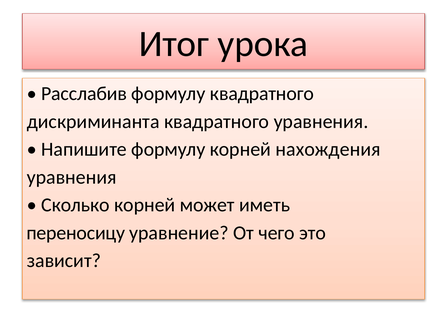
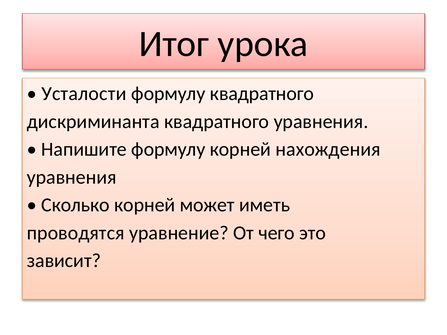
Расслабив: Расслабив -> Усталости
переносицу: переносицу -> проводятся
